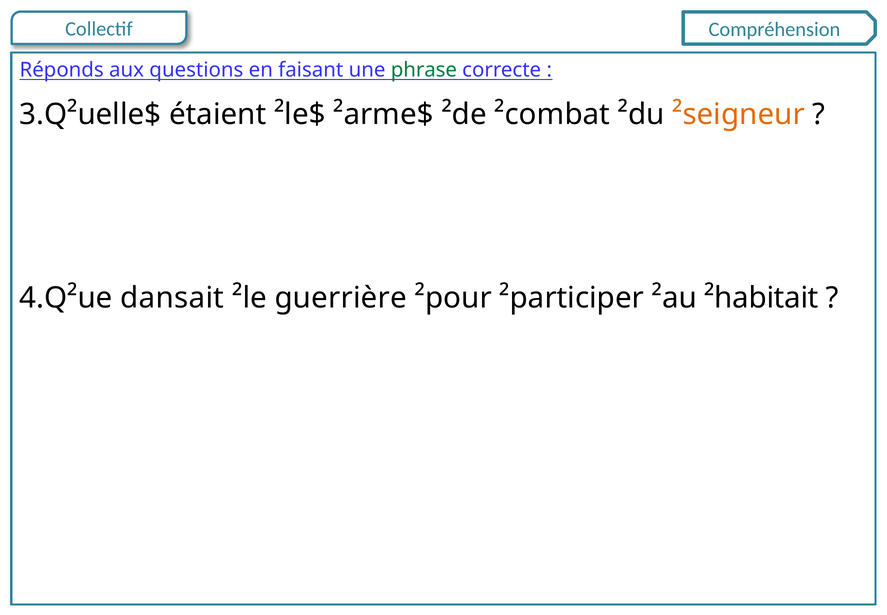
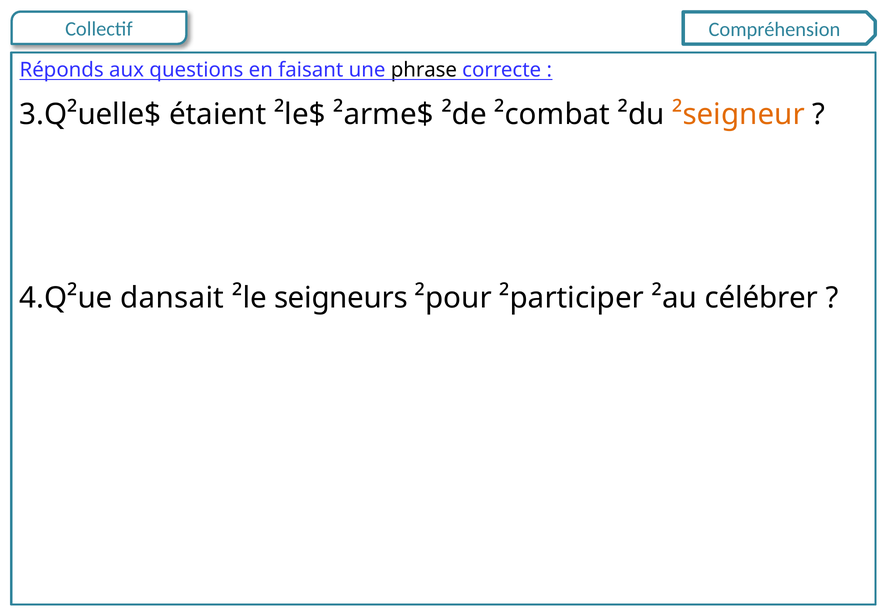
phrase colour: green -> black
guerrière: guerrière -> seigneurs
²habitait: ²habitait -> célébrer
